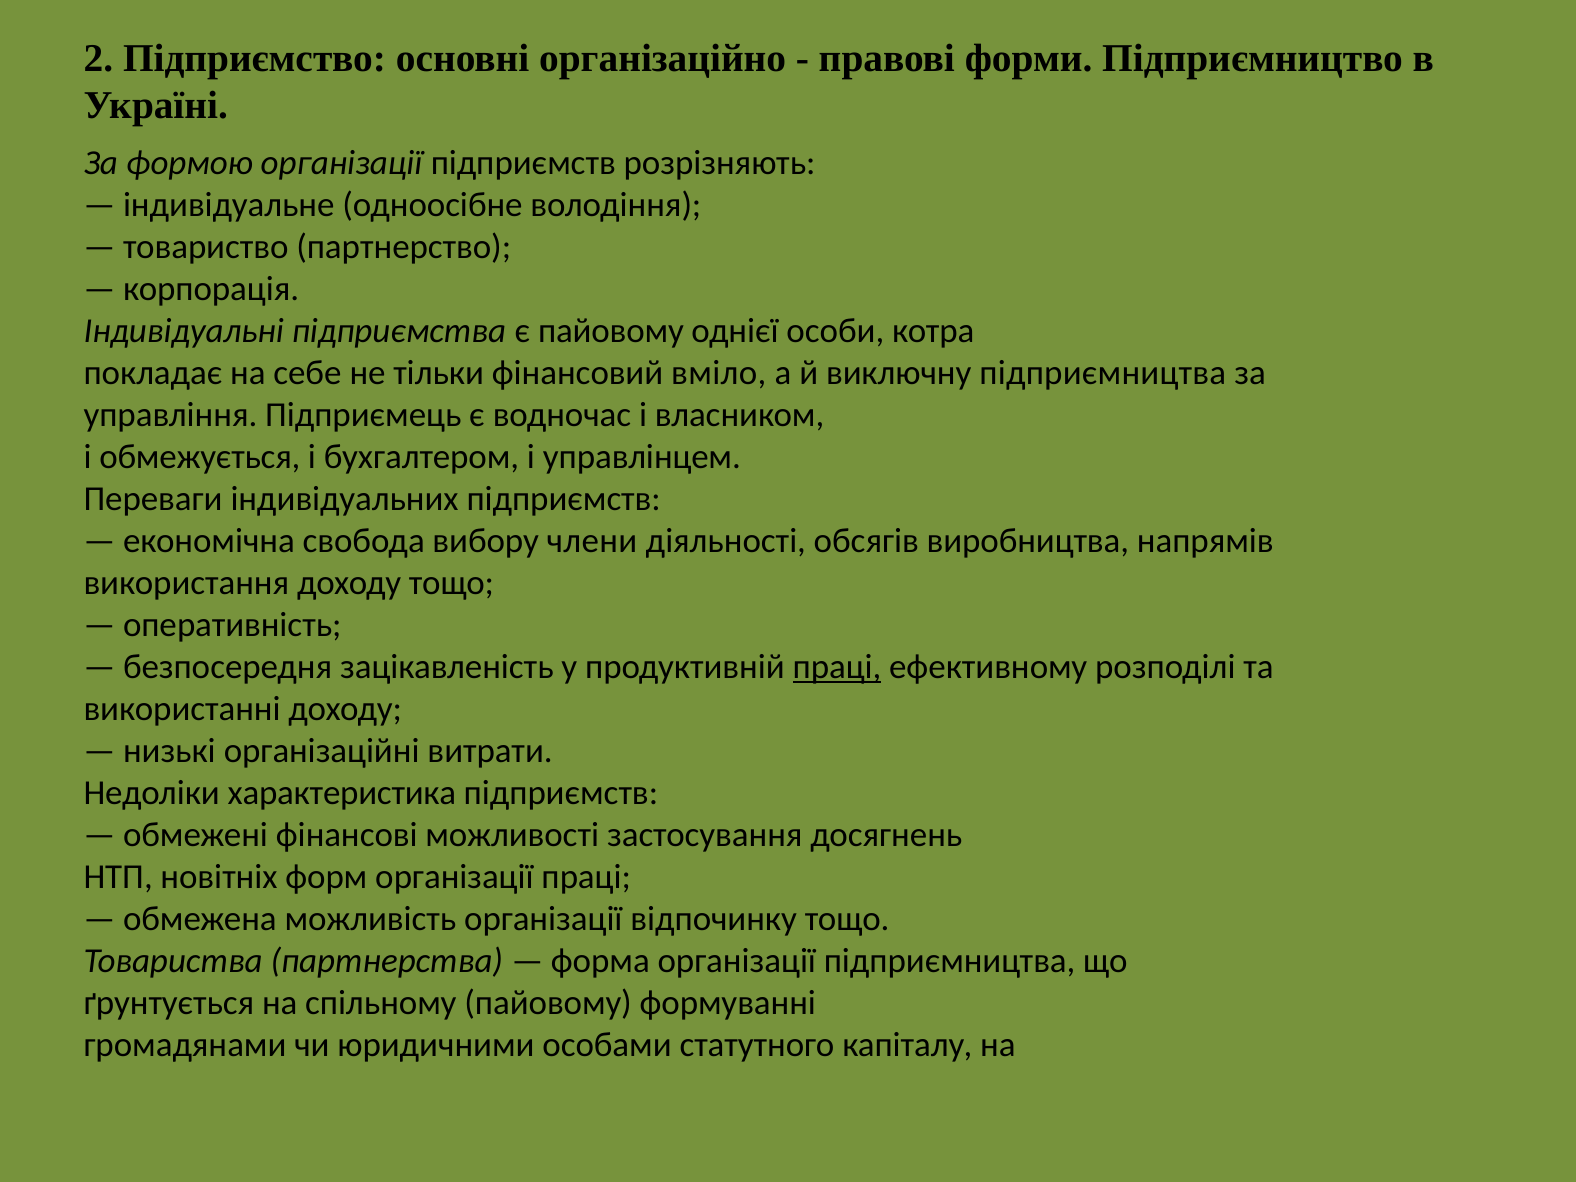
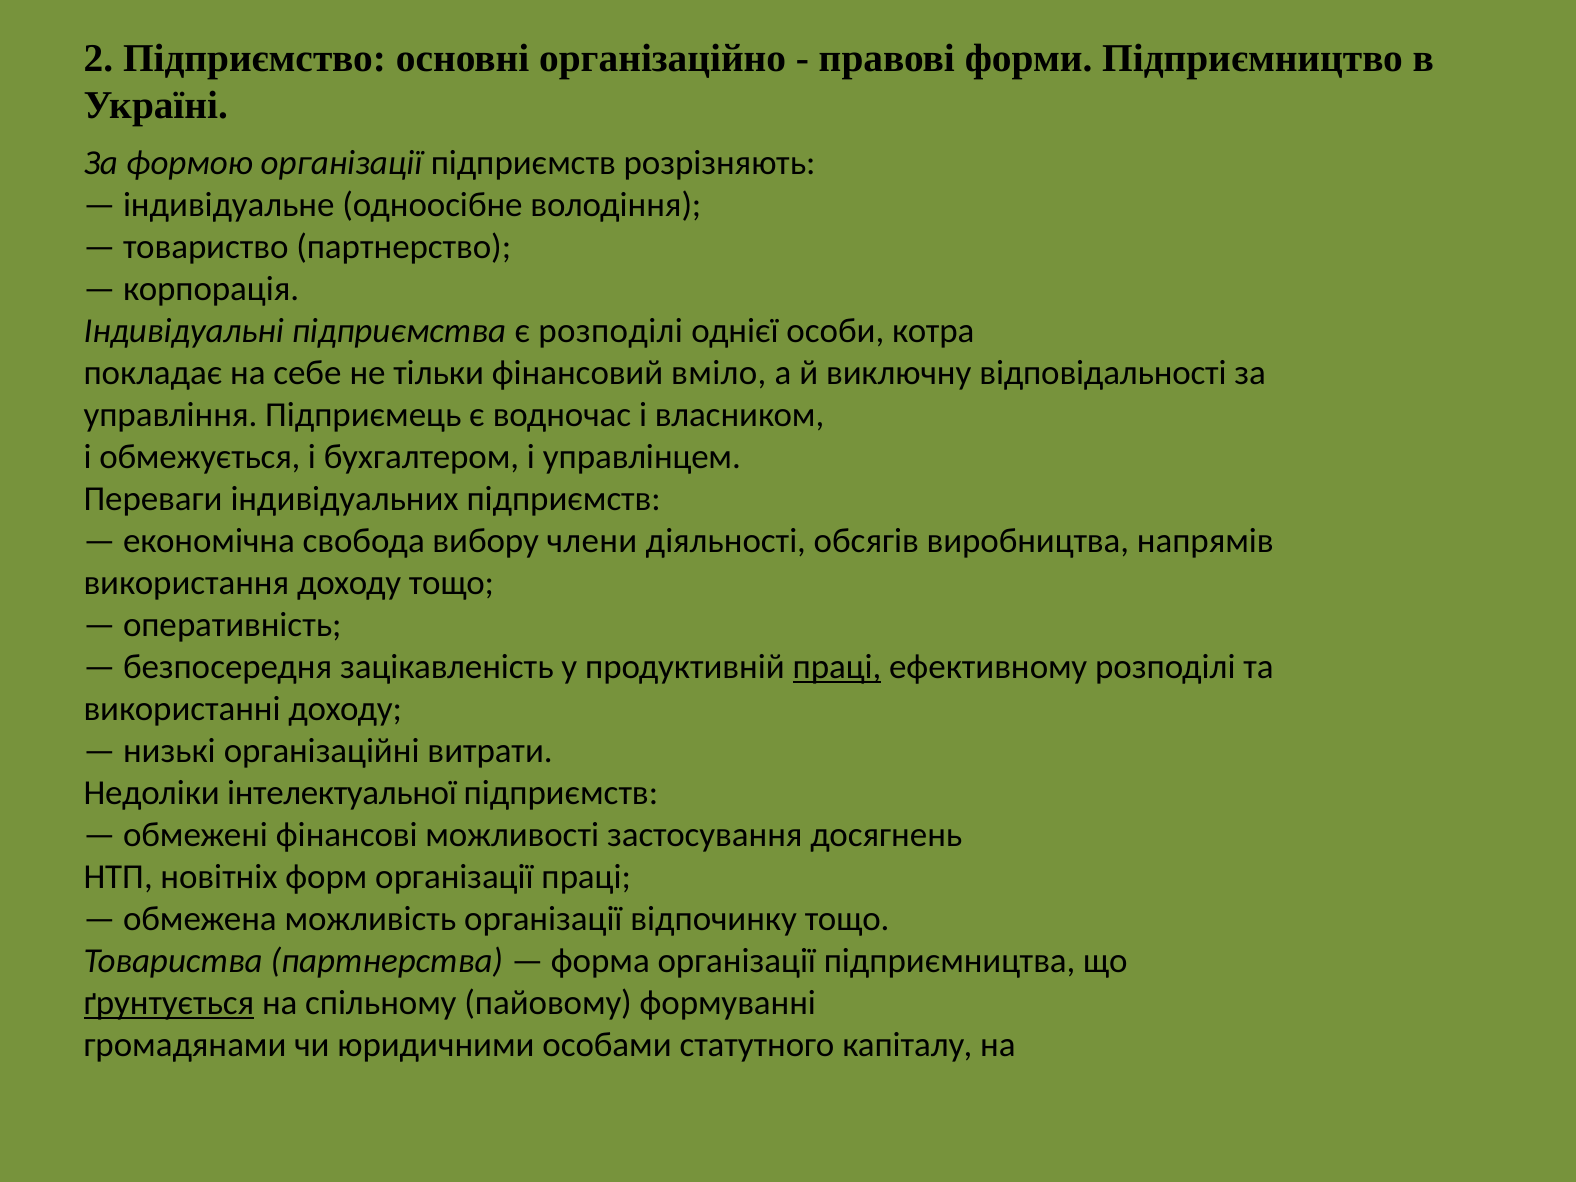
є пайовому: пайовому -> розподілі
виключну підприємництва: підприємництва -> відповідальності
характеристика: характеристика -> інтелектуальної
ґрунтується underline: none -> present
